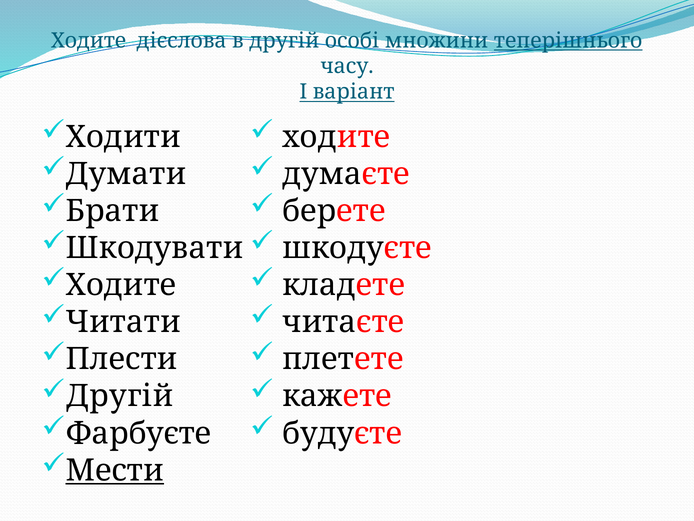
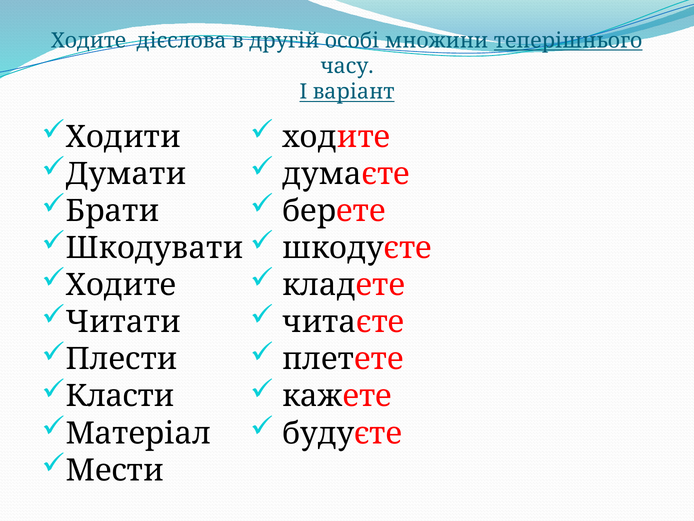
Другій at (120, 396): Другій -> Класти
Фарбуєте: Фарбуєте -> Матеріал
Мести underline: present -> none
